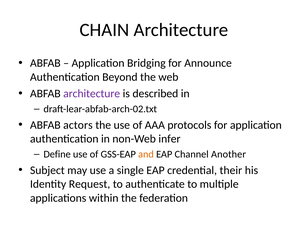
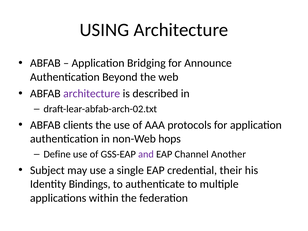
CHAIN: CHAIN -> USING
actors: actors -> clients
infer: infer -> hops
and colour: orange -> purple
Request: Request -> Bindings
